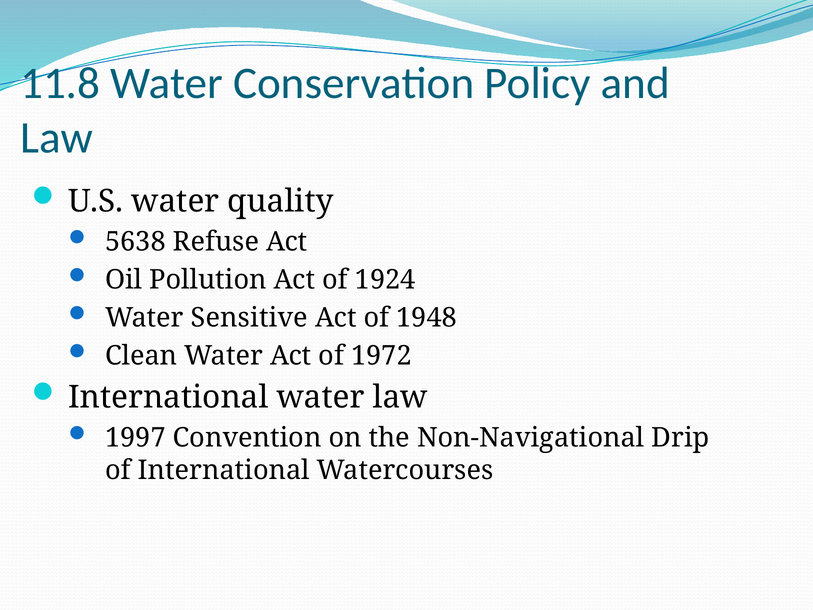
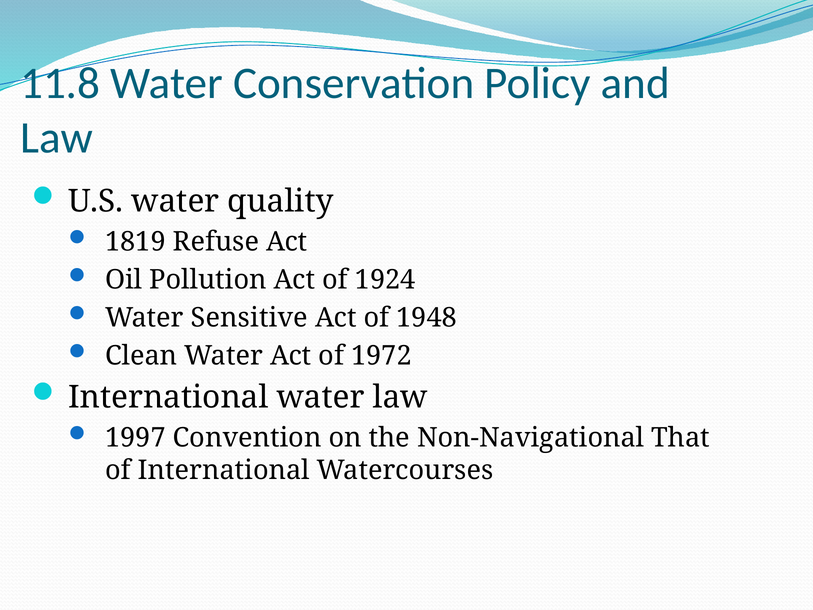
5638: 5638 -> 1819
Drip: Drip -> That
